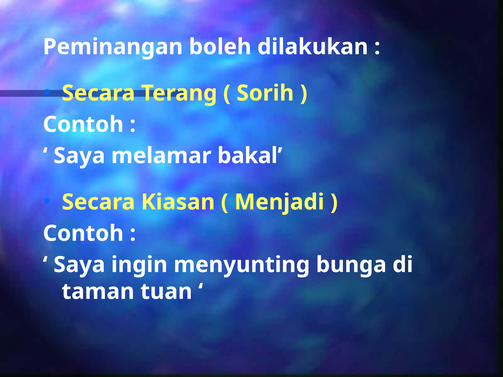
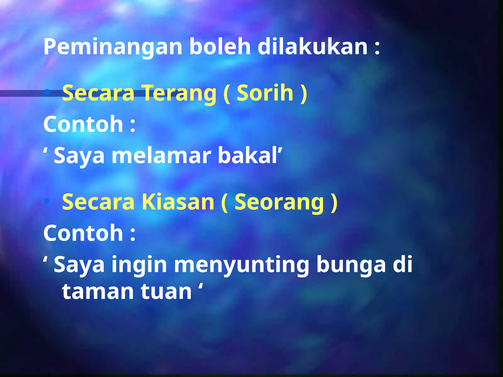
Menjadi: Menjadi -> Seorang
